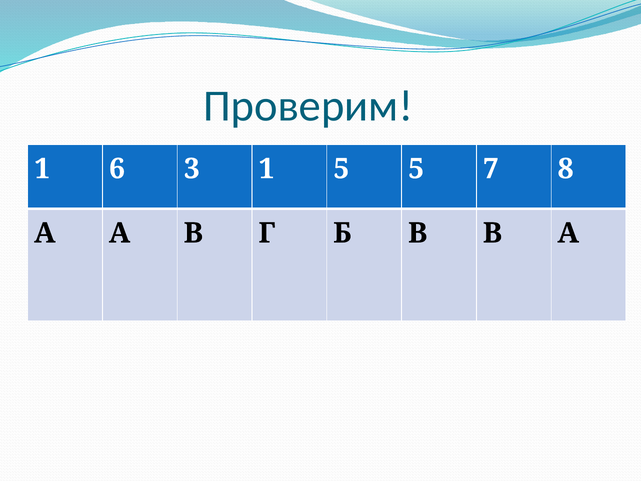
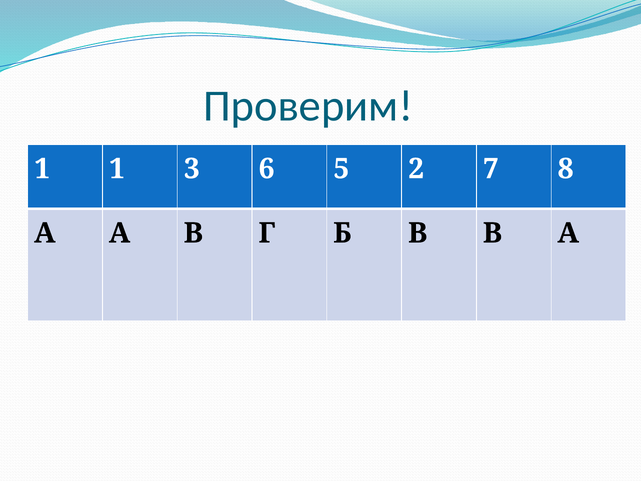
1 6: 6 -> 1
3 1: 1 -> 6
5 5: 5 -> 2
